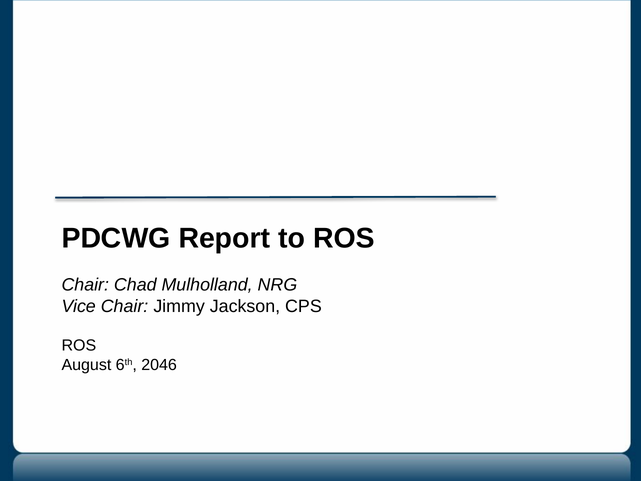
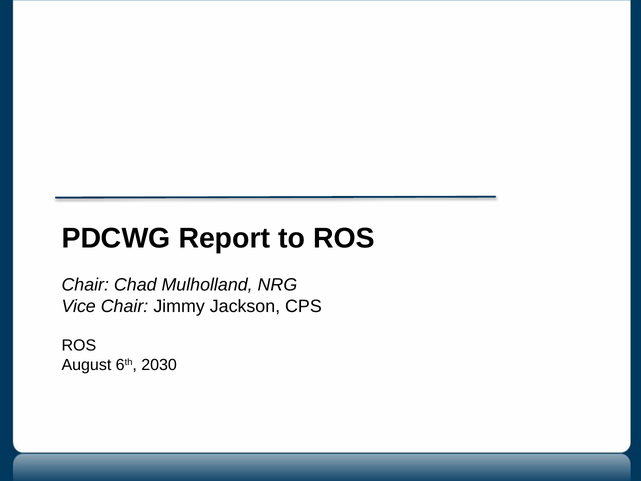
2046: 2046 -> 2030
